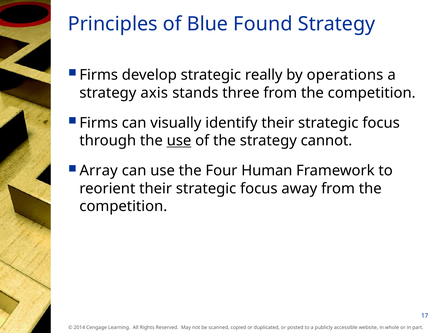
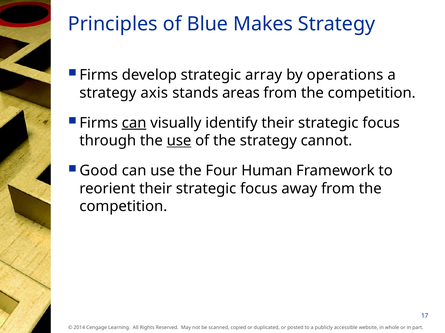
Found: Found -> Makes
really: really -> array
three: three -> areas
can at (134, 123) underline: none -> present
Array: Array -> Good
